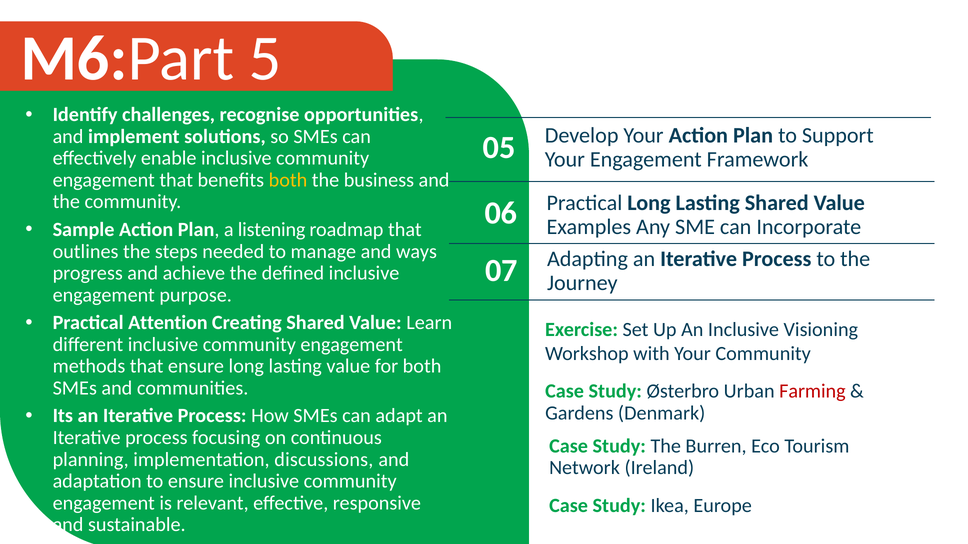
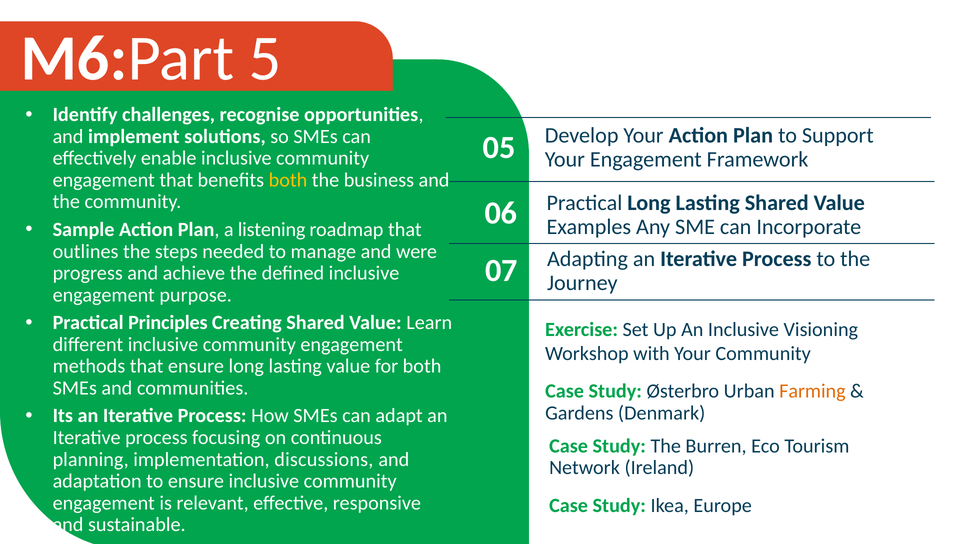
ways: ways -> were
Attention: Attention -> Principles
Farming colour: red -> orange
